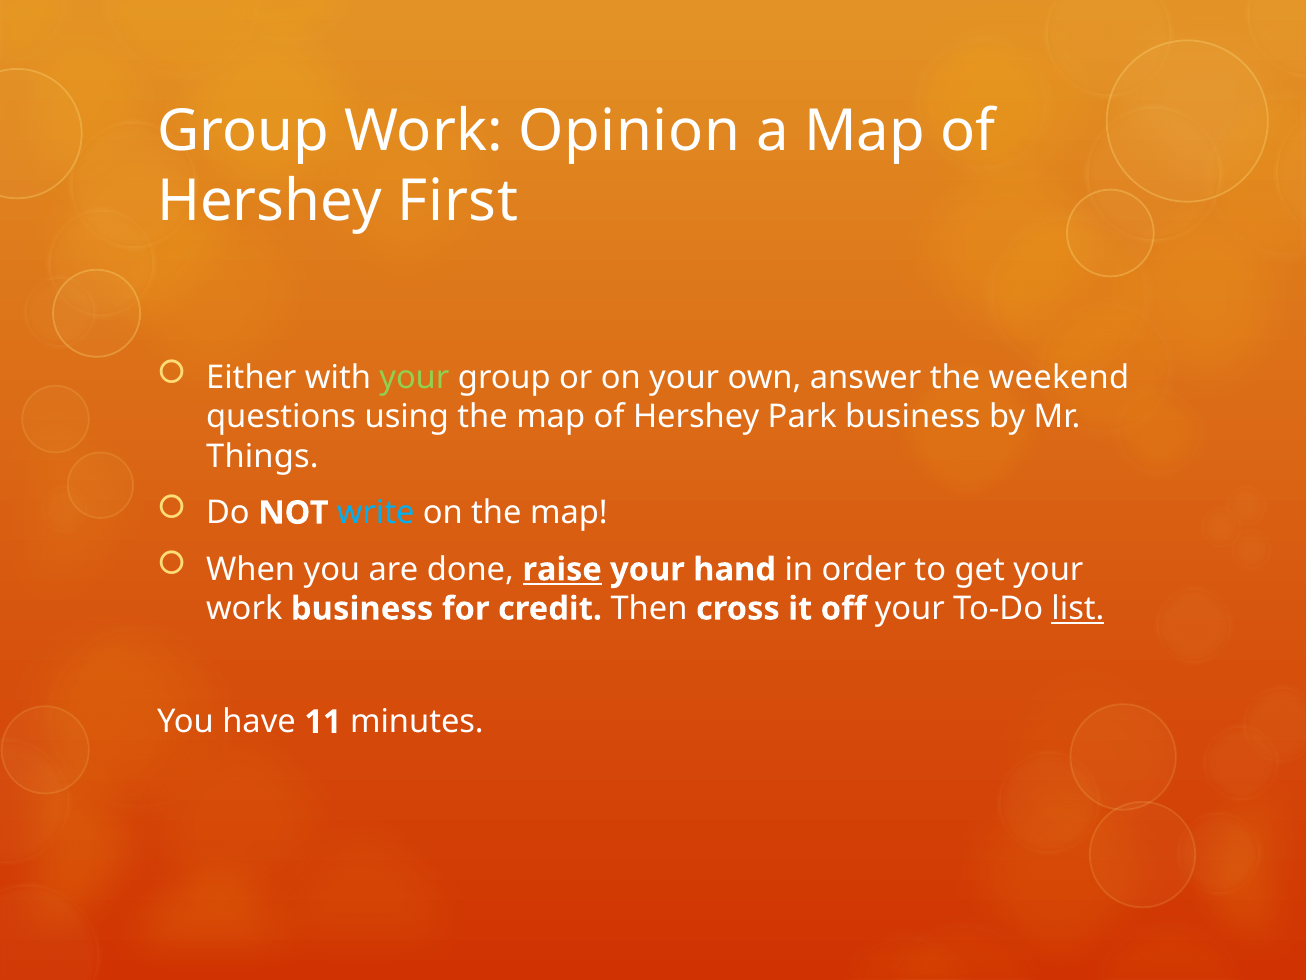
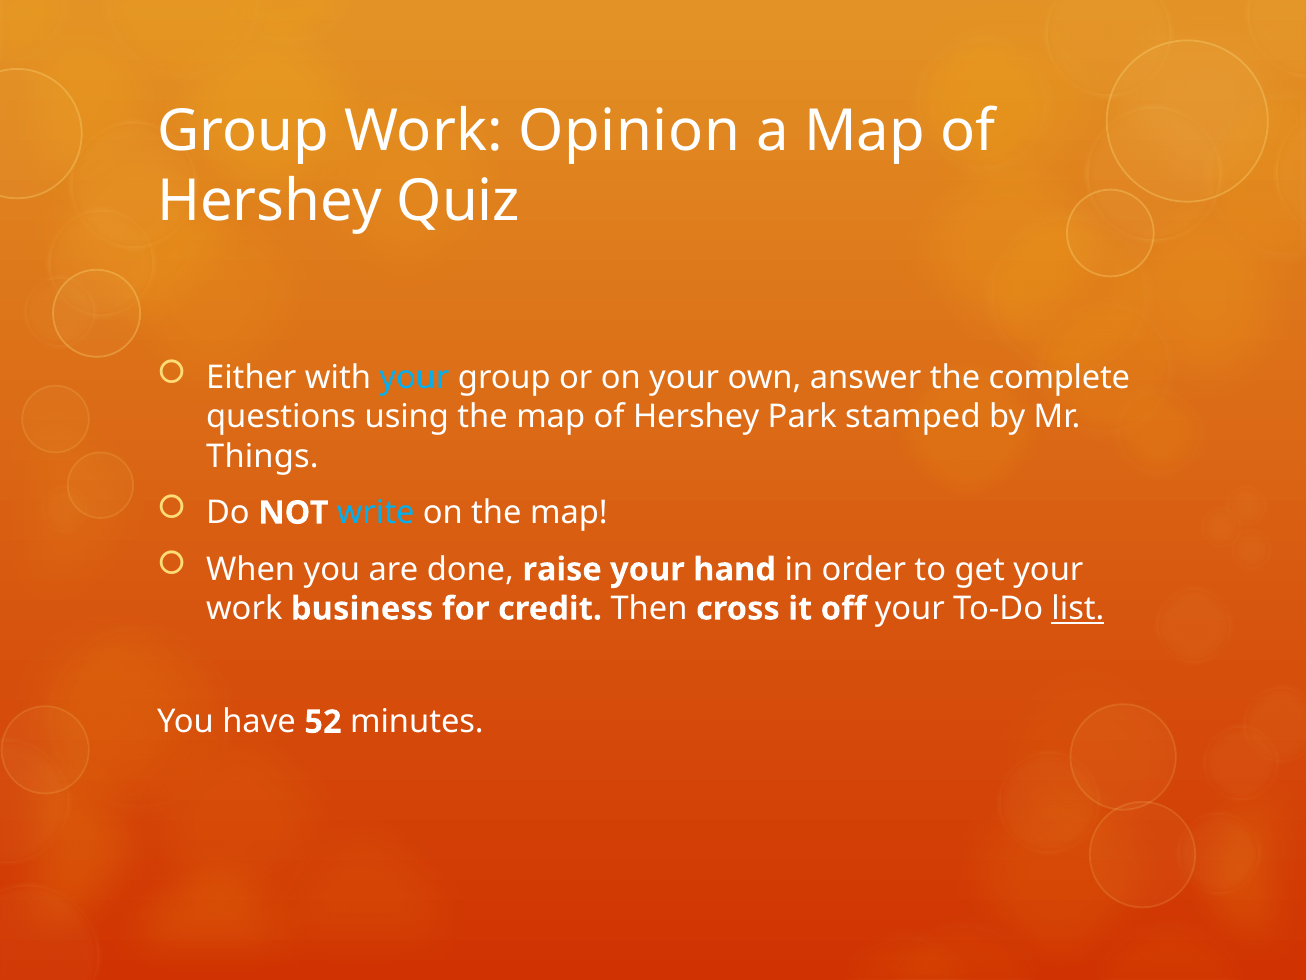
First: First -> Quiz
your at (414, 378) colour: light green -> light blue
weekend: weekend -> complete
Park business: business -> stamped
raise underline: present -> none
11: 11 -> 52
